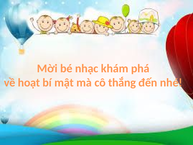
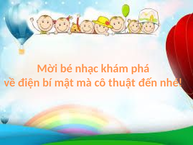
hoạt: hoạt -> điện
thắng: thắng -> thuật
